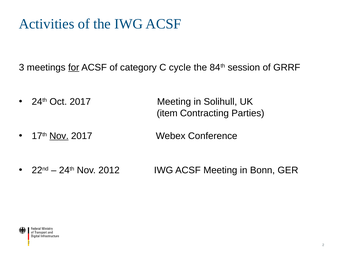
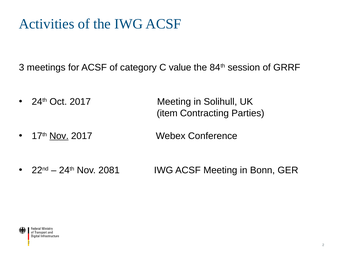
for underline: present -> none
cycle: cycle -> value
2012: 2012 -> 2081
